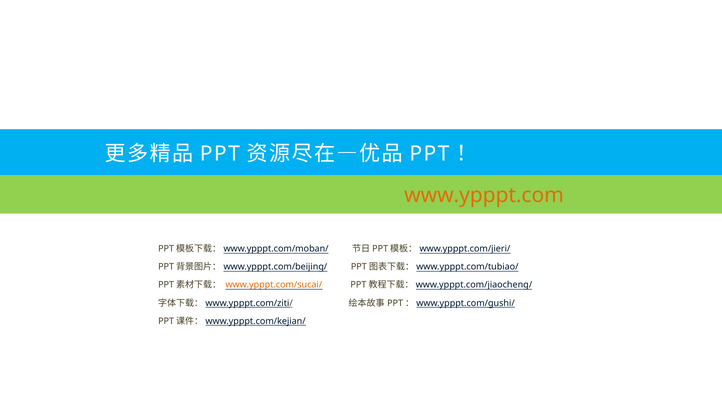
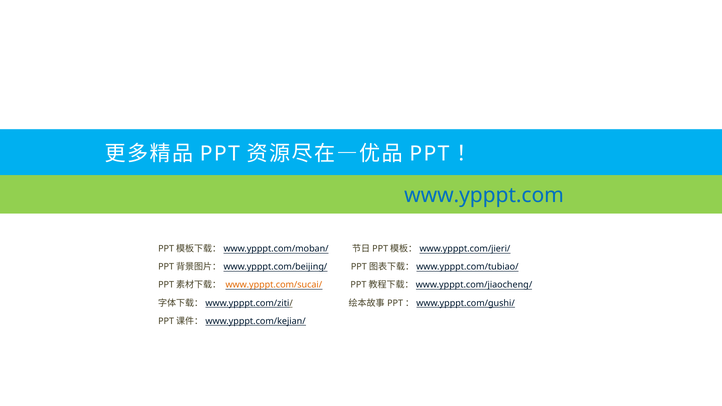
www.ypppt.com colour: orange -> blue
